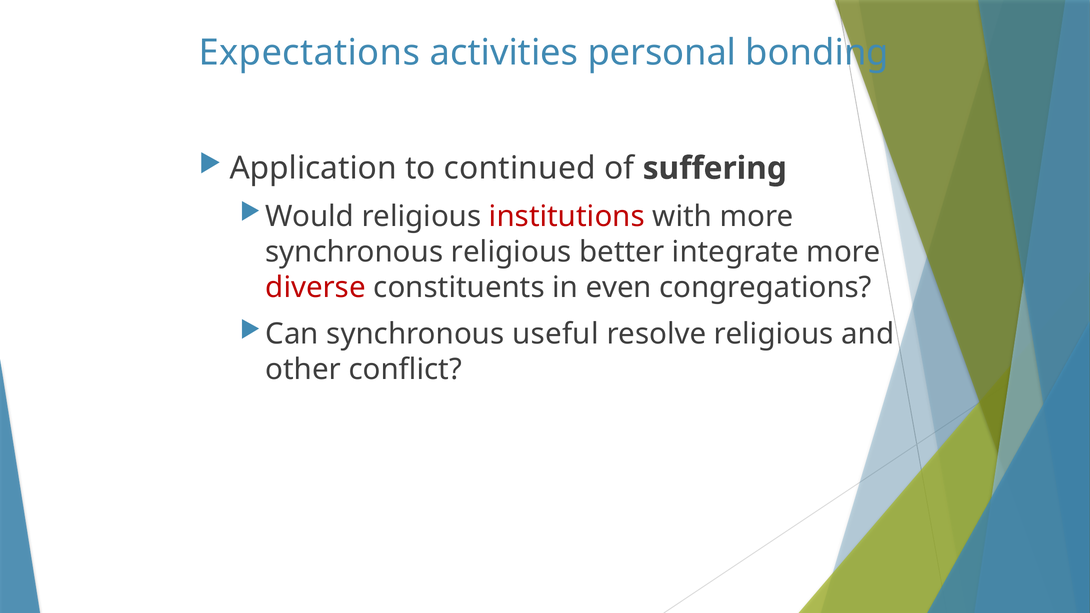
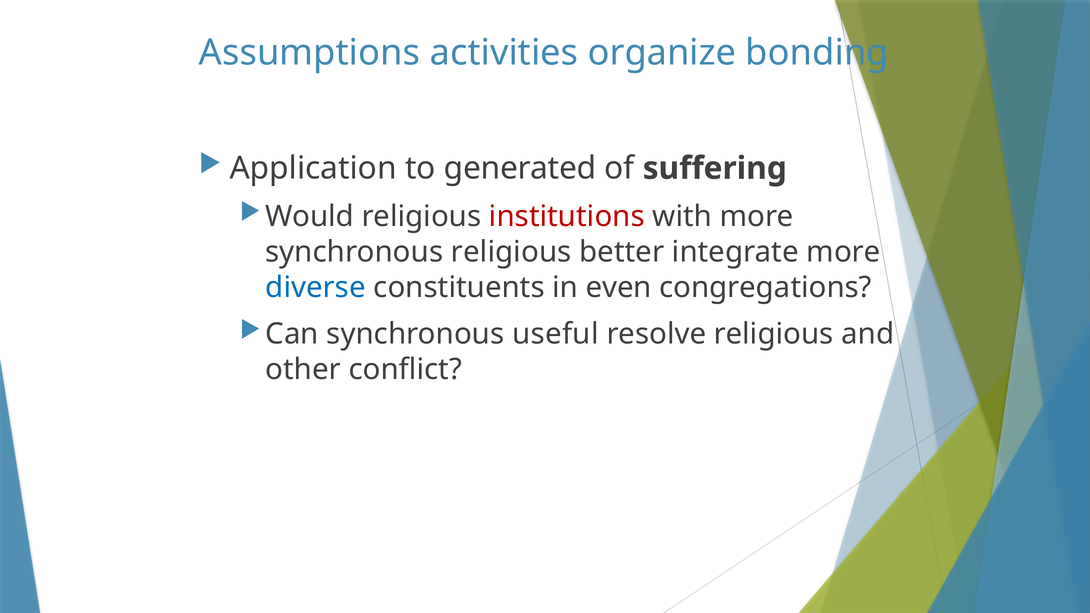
Expectations: Expectations -> Assumptions
personal: personal -> organize
continued: continued -> generated
diverse colour: red -> blue
